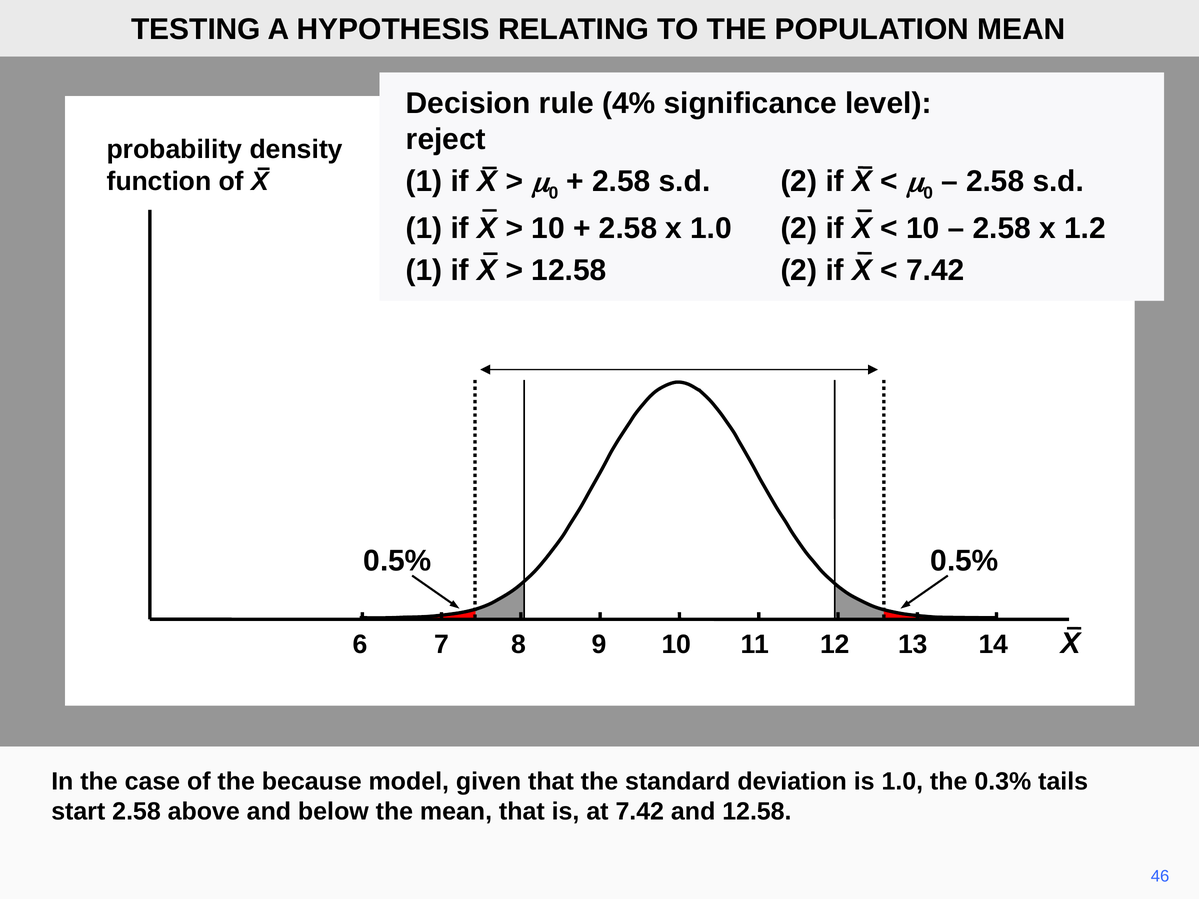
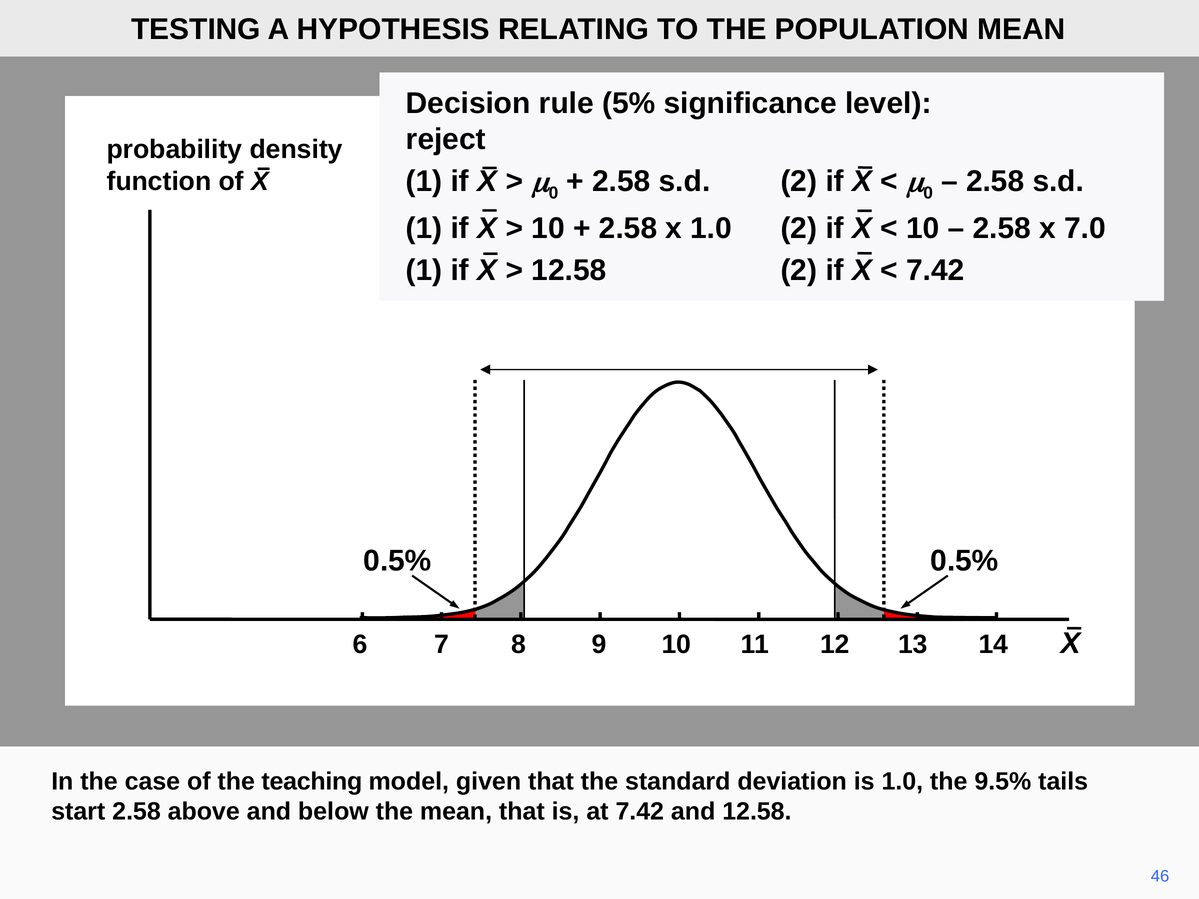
4%: 4% -> 5%
1.2: 1.2 -> 7.0
because: because -> teaching
0.3%: 0.3% -> 9.5%
